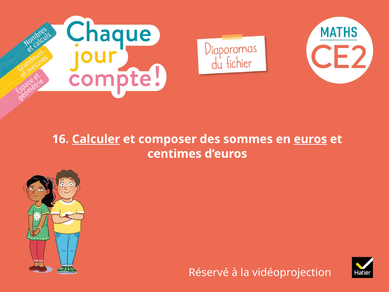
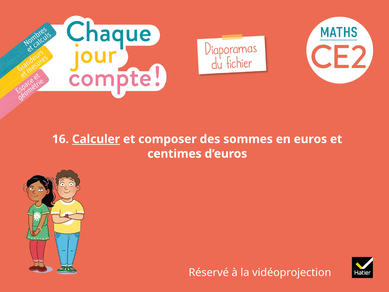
euros underline: present -> none
